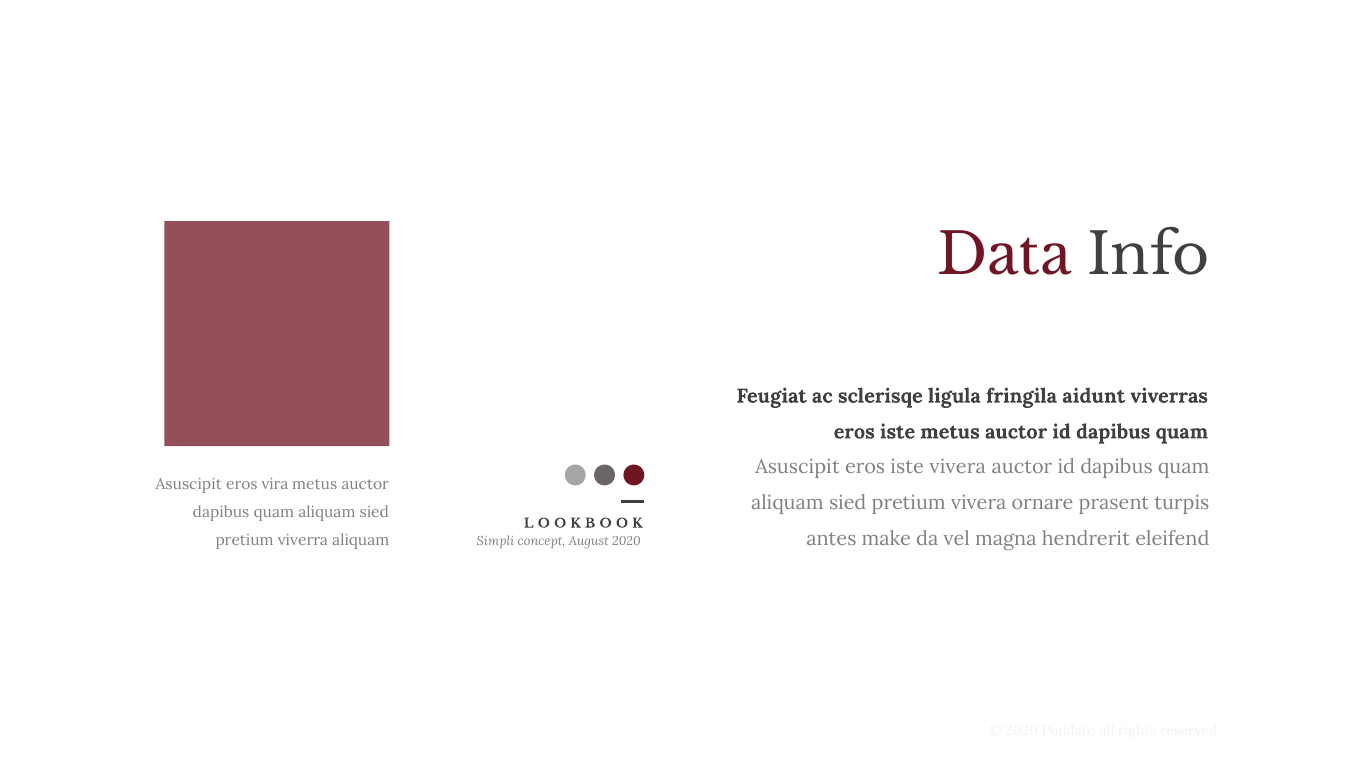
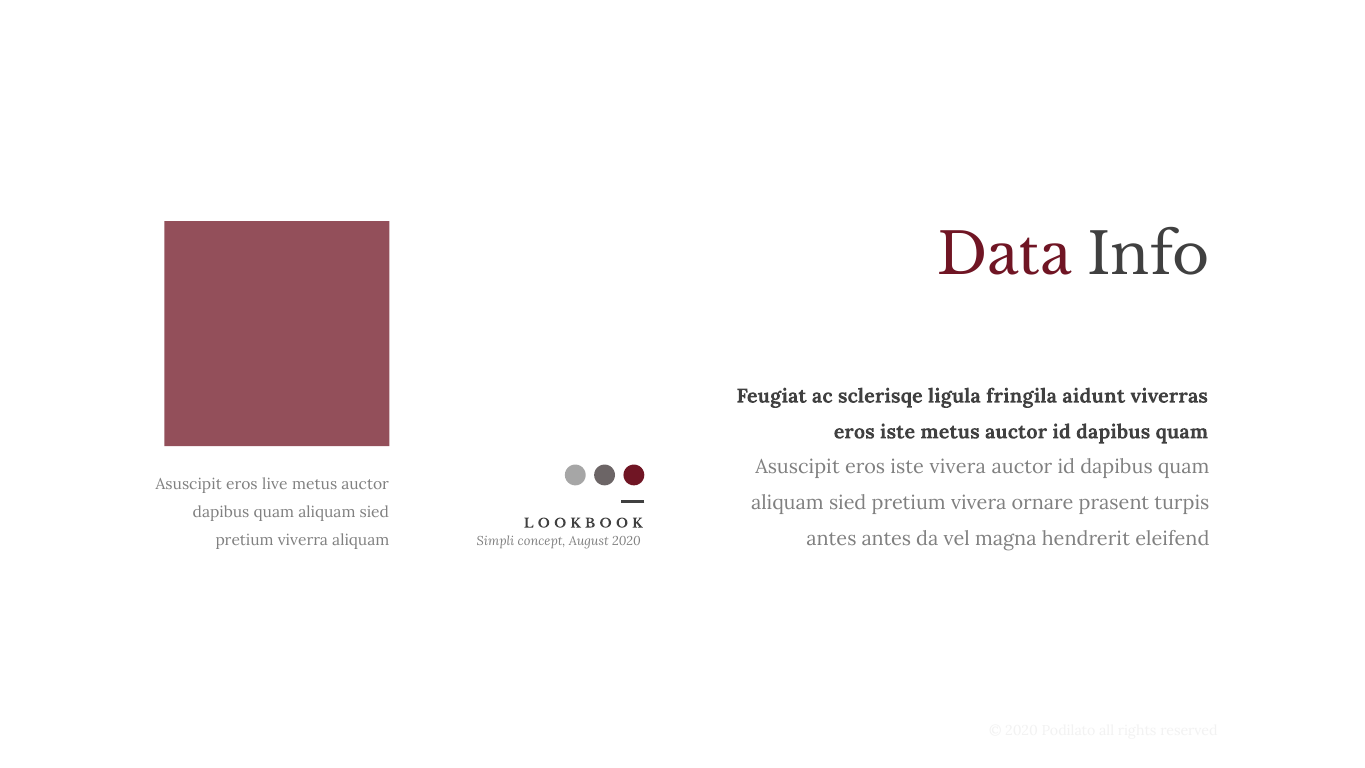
vira: vira -> live
antes make: make -> antes
